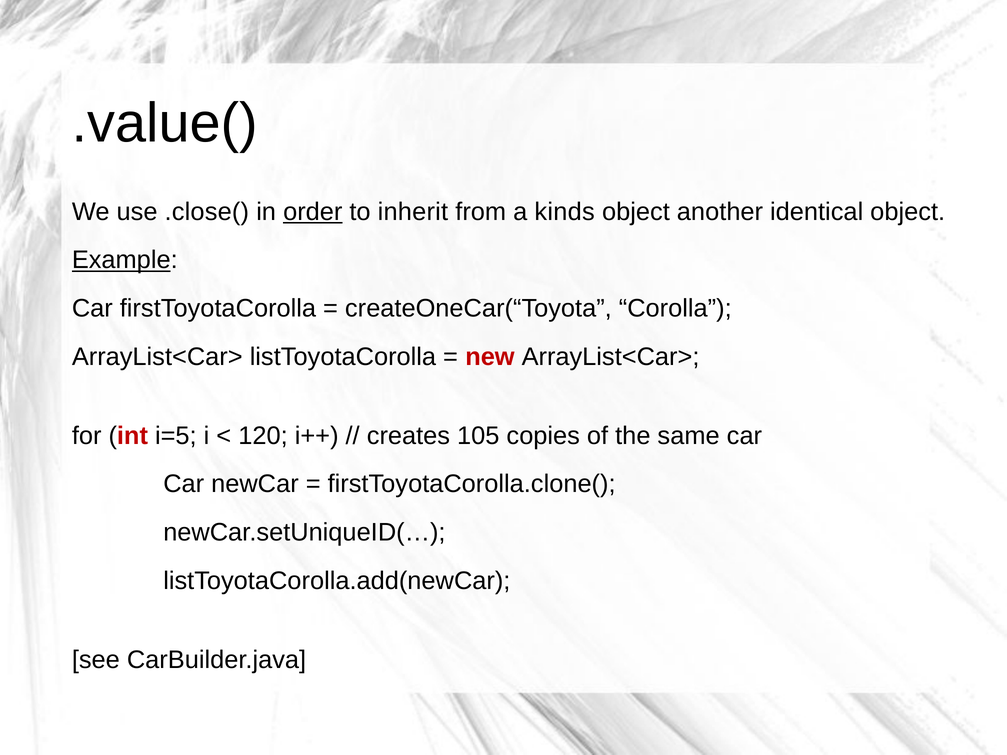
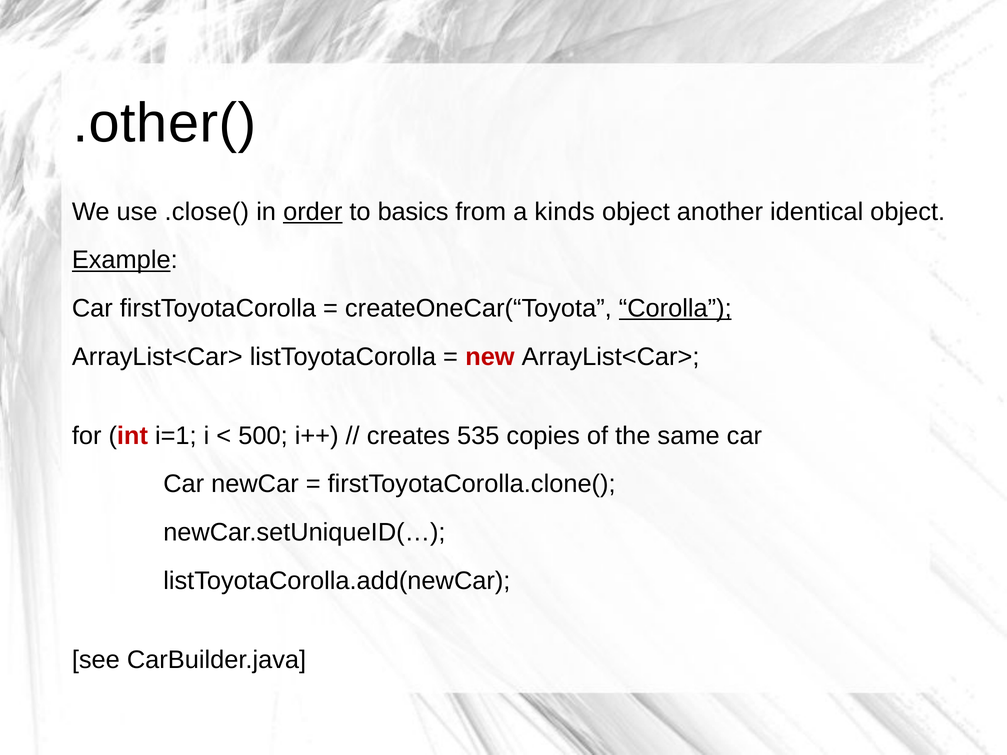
.value(: .value( -> .other(
inherit: inherit -> basics
Corolla underline: none -> present
i=5: i=5 -> i=1
120: 120 -> 500
105: 105 -> 535
